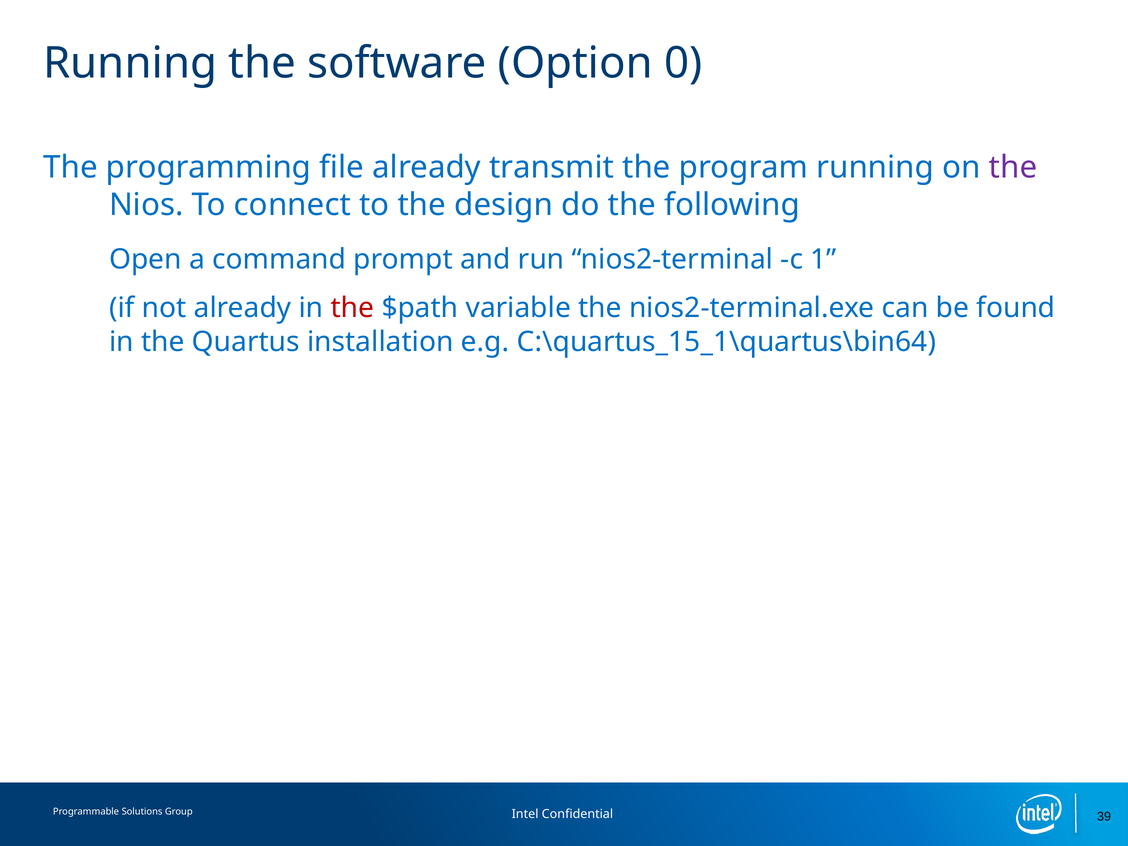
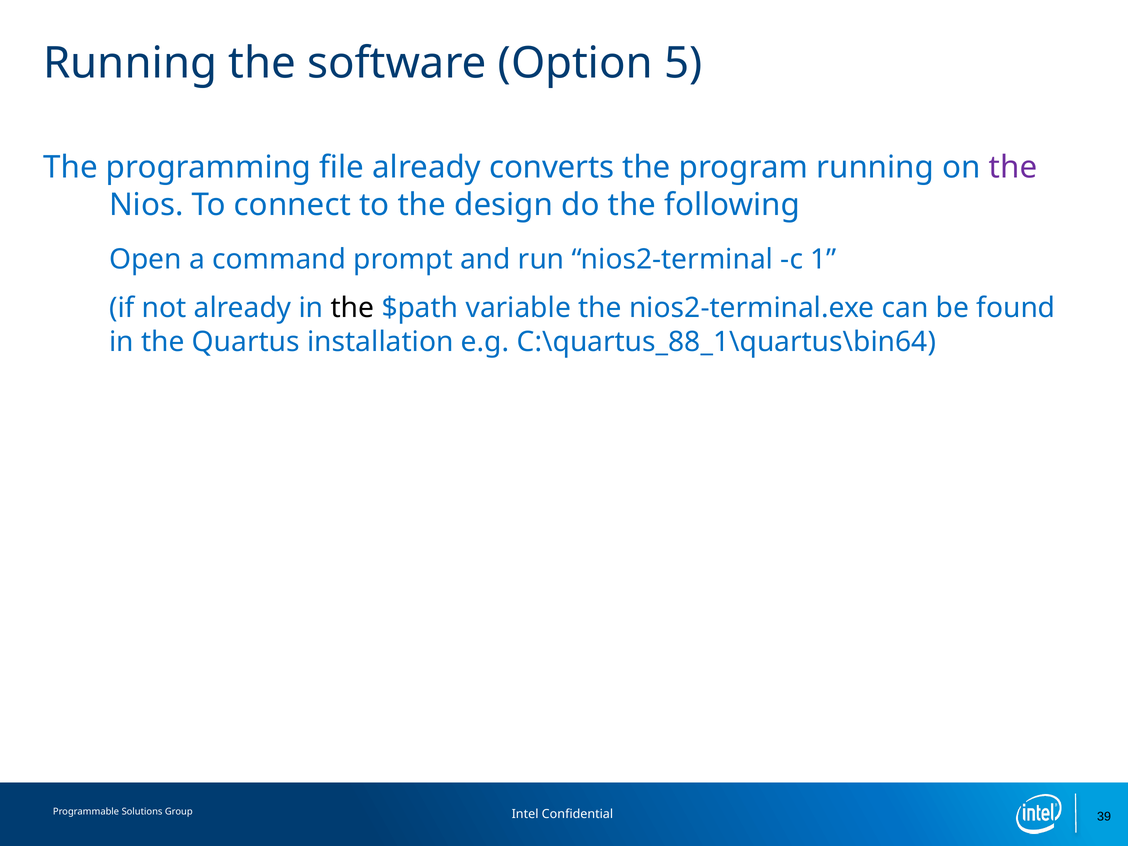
0: 0 -> 5
transmit: transmit -> converts
the at (352, 308) colour: red -> black
C:\quartus_15_1\quartus\bin64: C:\quartus_15_1\quartus\bin64 -> C:\quartus_88_1\quartus\bin64
